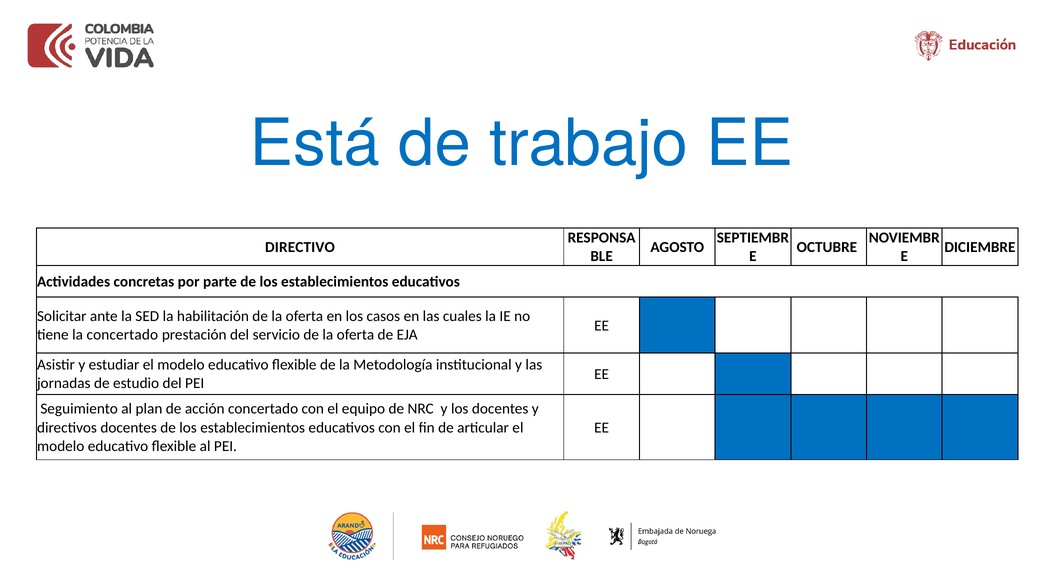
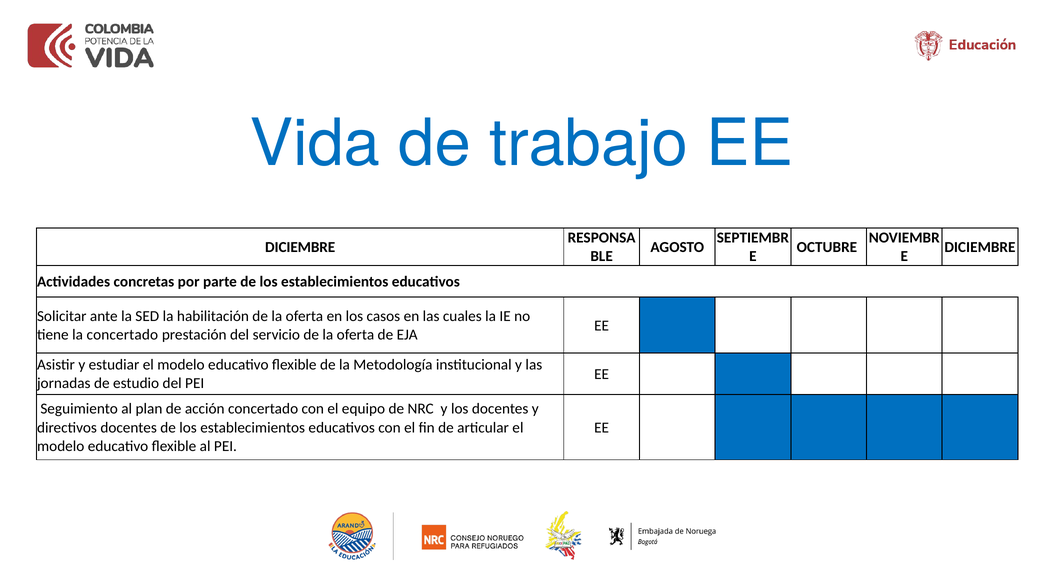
Está: Está -> Vida
DIRECTIVO at (300, 247): DIRECTIVO -> DICIEMBRE
